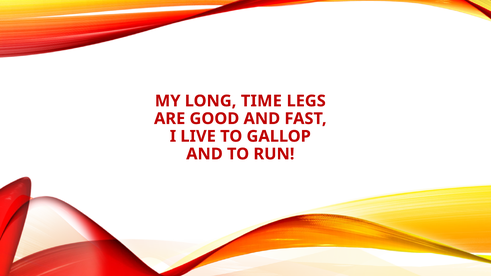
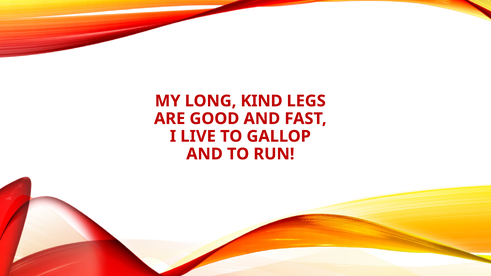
TIME: TIME -> KIND
